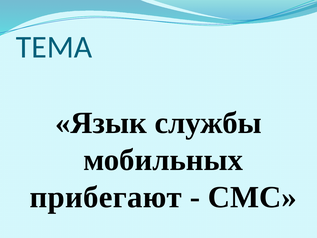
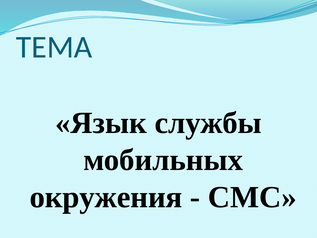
прибегают: прибегают -> окружения
